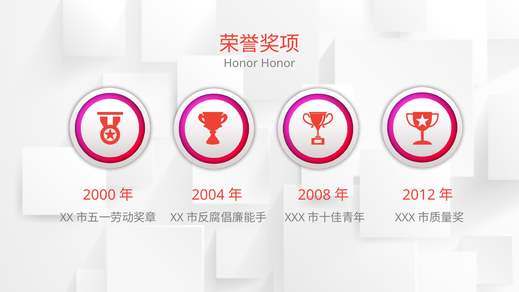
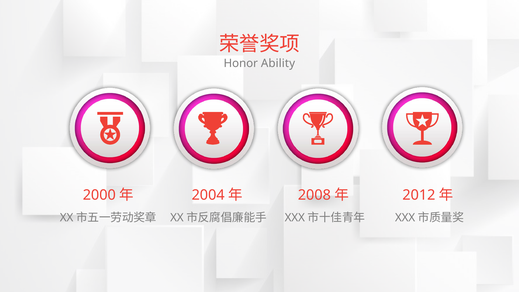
Honor Honor: Honor -> Ability
